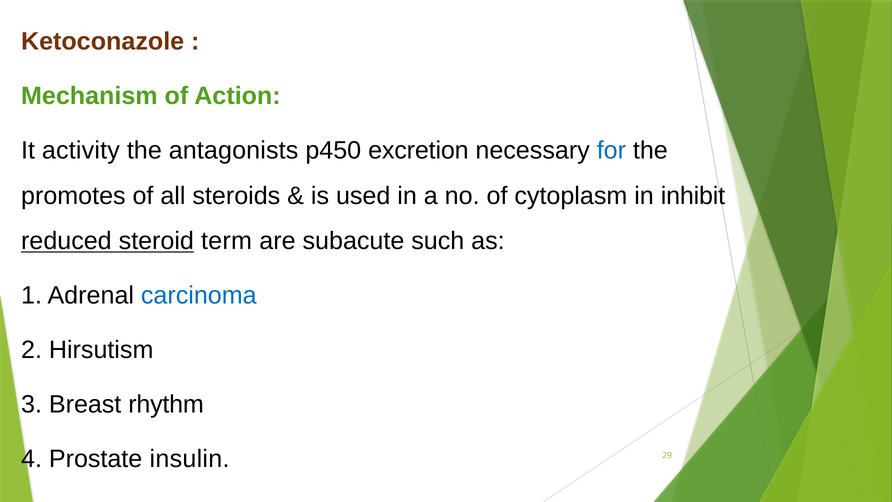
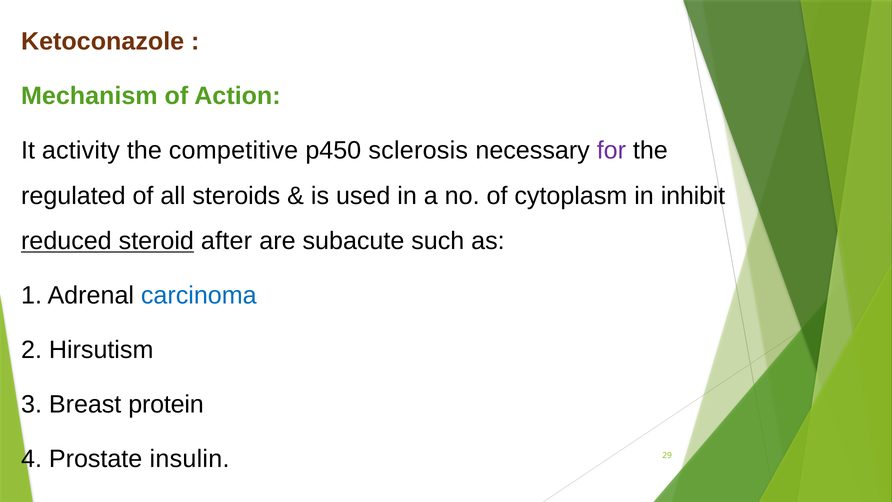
antagonists: antagonists -> competitive
excretion: excretion -> sclerosis
for colour: blue -> purple
promotes: promotes -> regulated
term: term -> after
rhythm: rhythm -> protein
